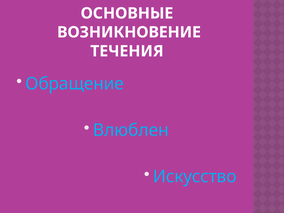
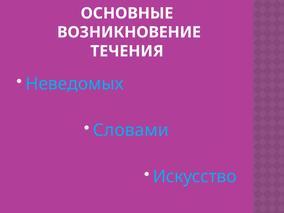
Обращение: Обращение -> Неведомых
Влюблен: Влюблен -> Словами
